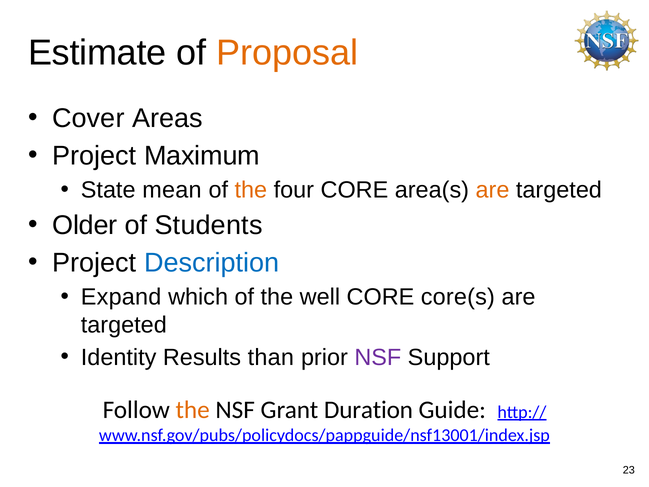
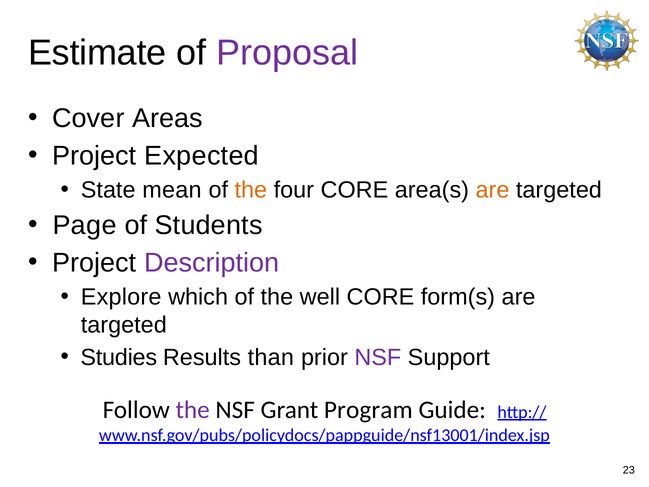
Proposal colour: orange -> purple
Maximum: Maximum -> Expected
Older: Older -> Page
Description colour: blue -> purple
Expand: Expand -> Explore
core(s: core(s -> form(s
Identity: Identity -> Studies
the at (193, 410) colour: orange -> purple
Duration: Duration -> Program
